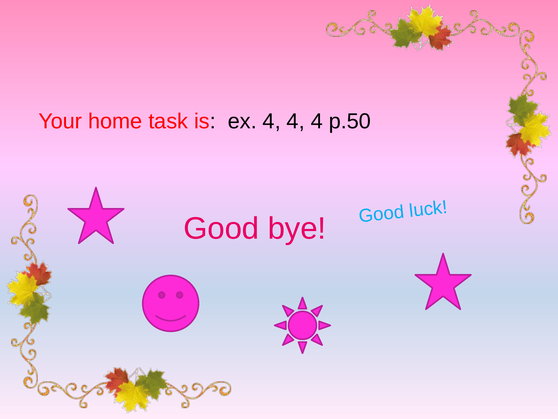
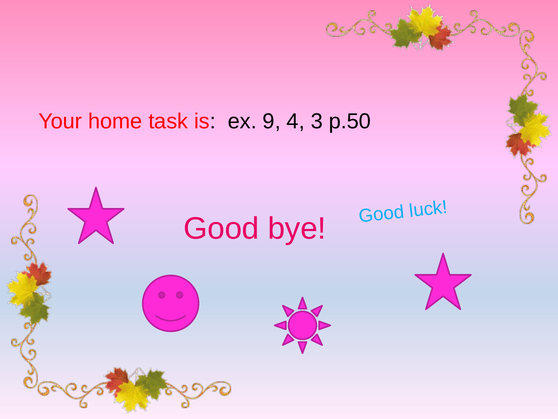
ex 4: 4 -> 9
4 at (317, 121): 4 -> 3
